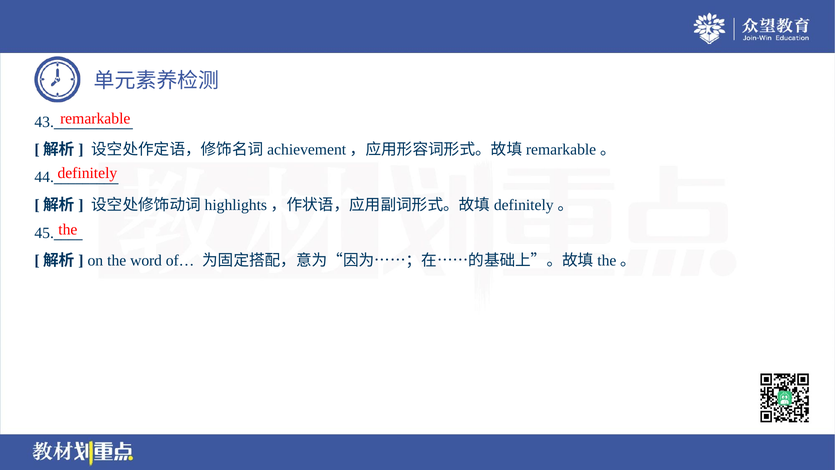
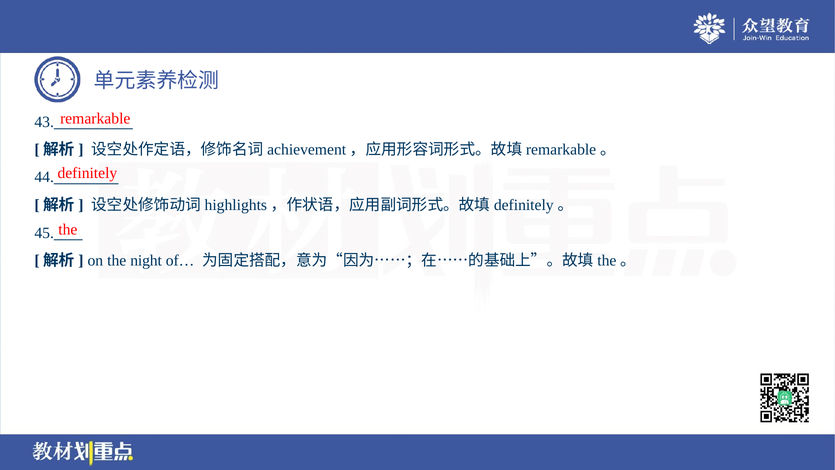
word: word -> night
